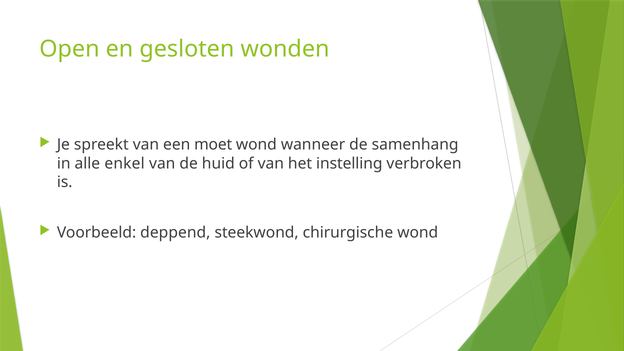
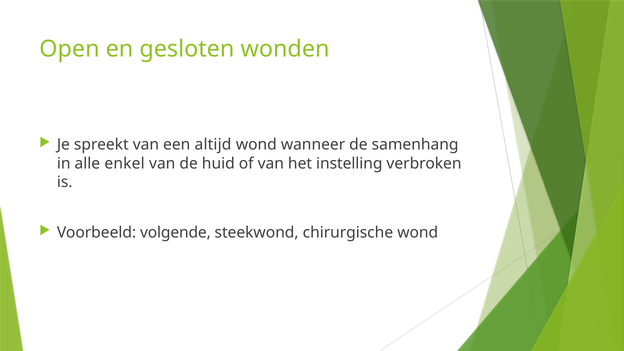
moet: moet -> altijd
deppend: deppend -> volgende
